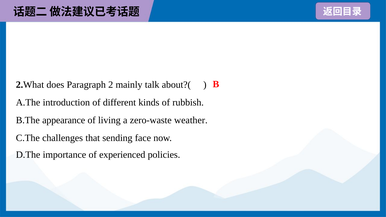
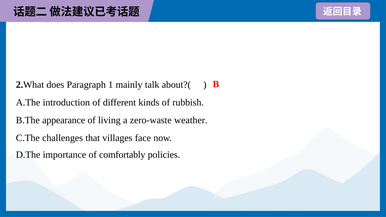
2: 2 -> 1
sending: sending -> villages
experienced: experienced -> comfortably
